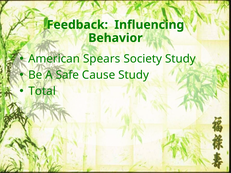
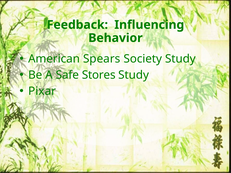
Cause: Cause -> Stores
Total: Total -> Pixar
